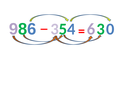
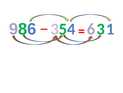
0: 0 -> 1
